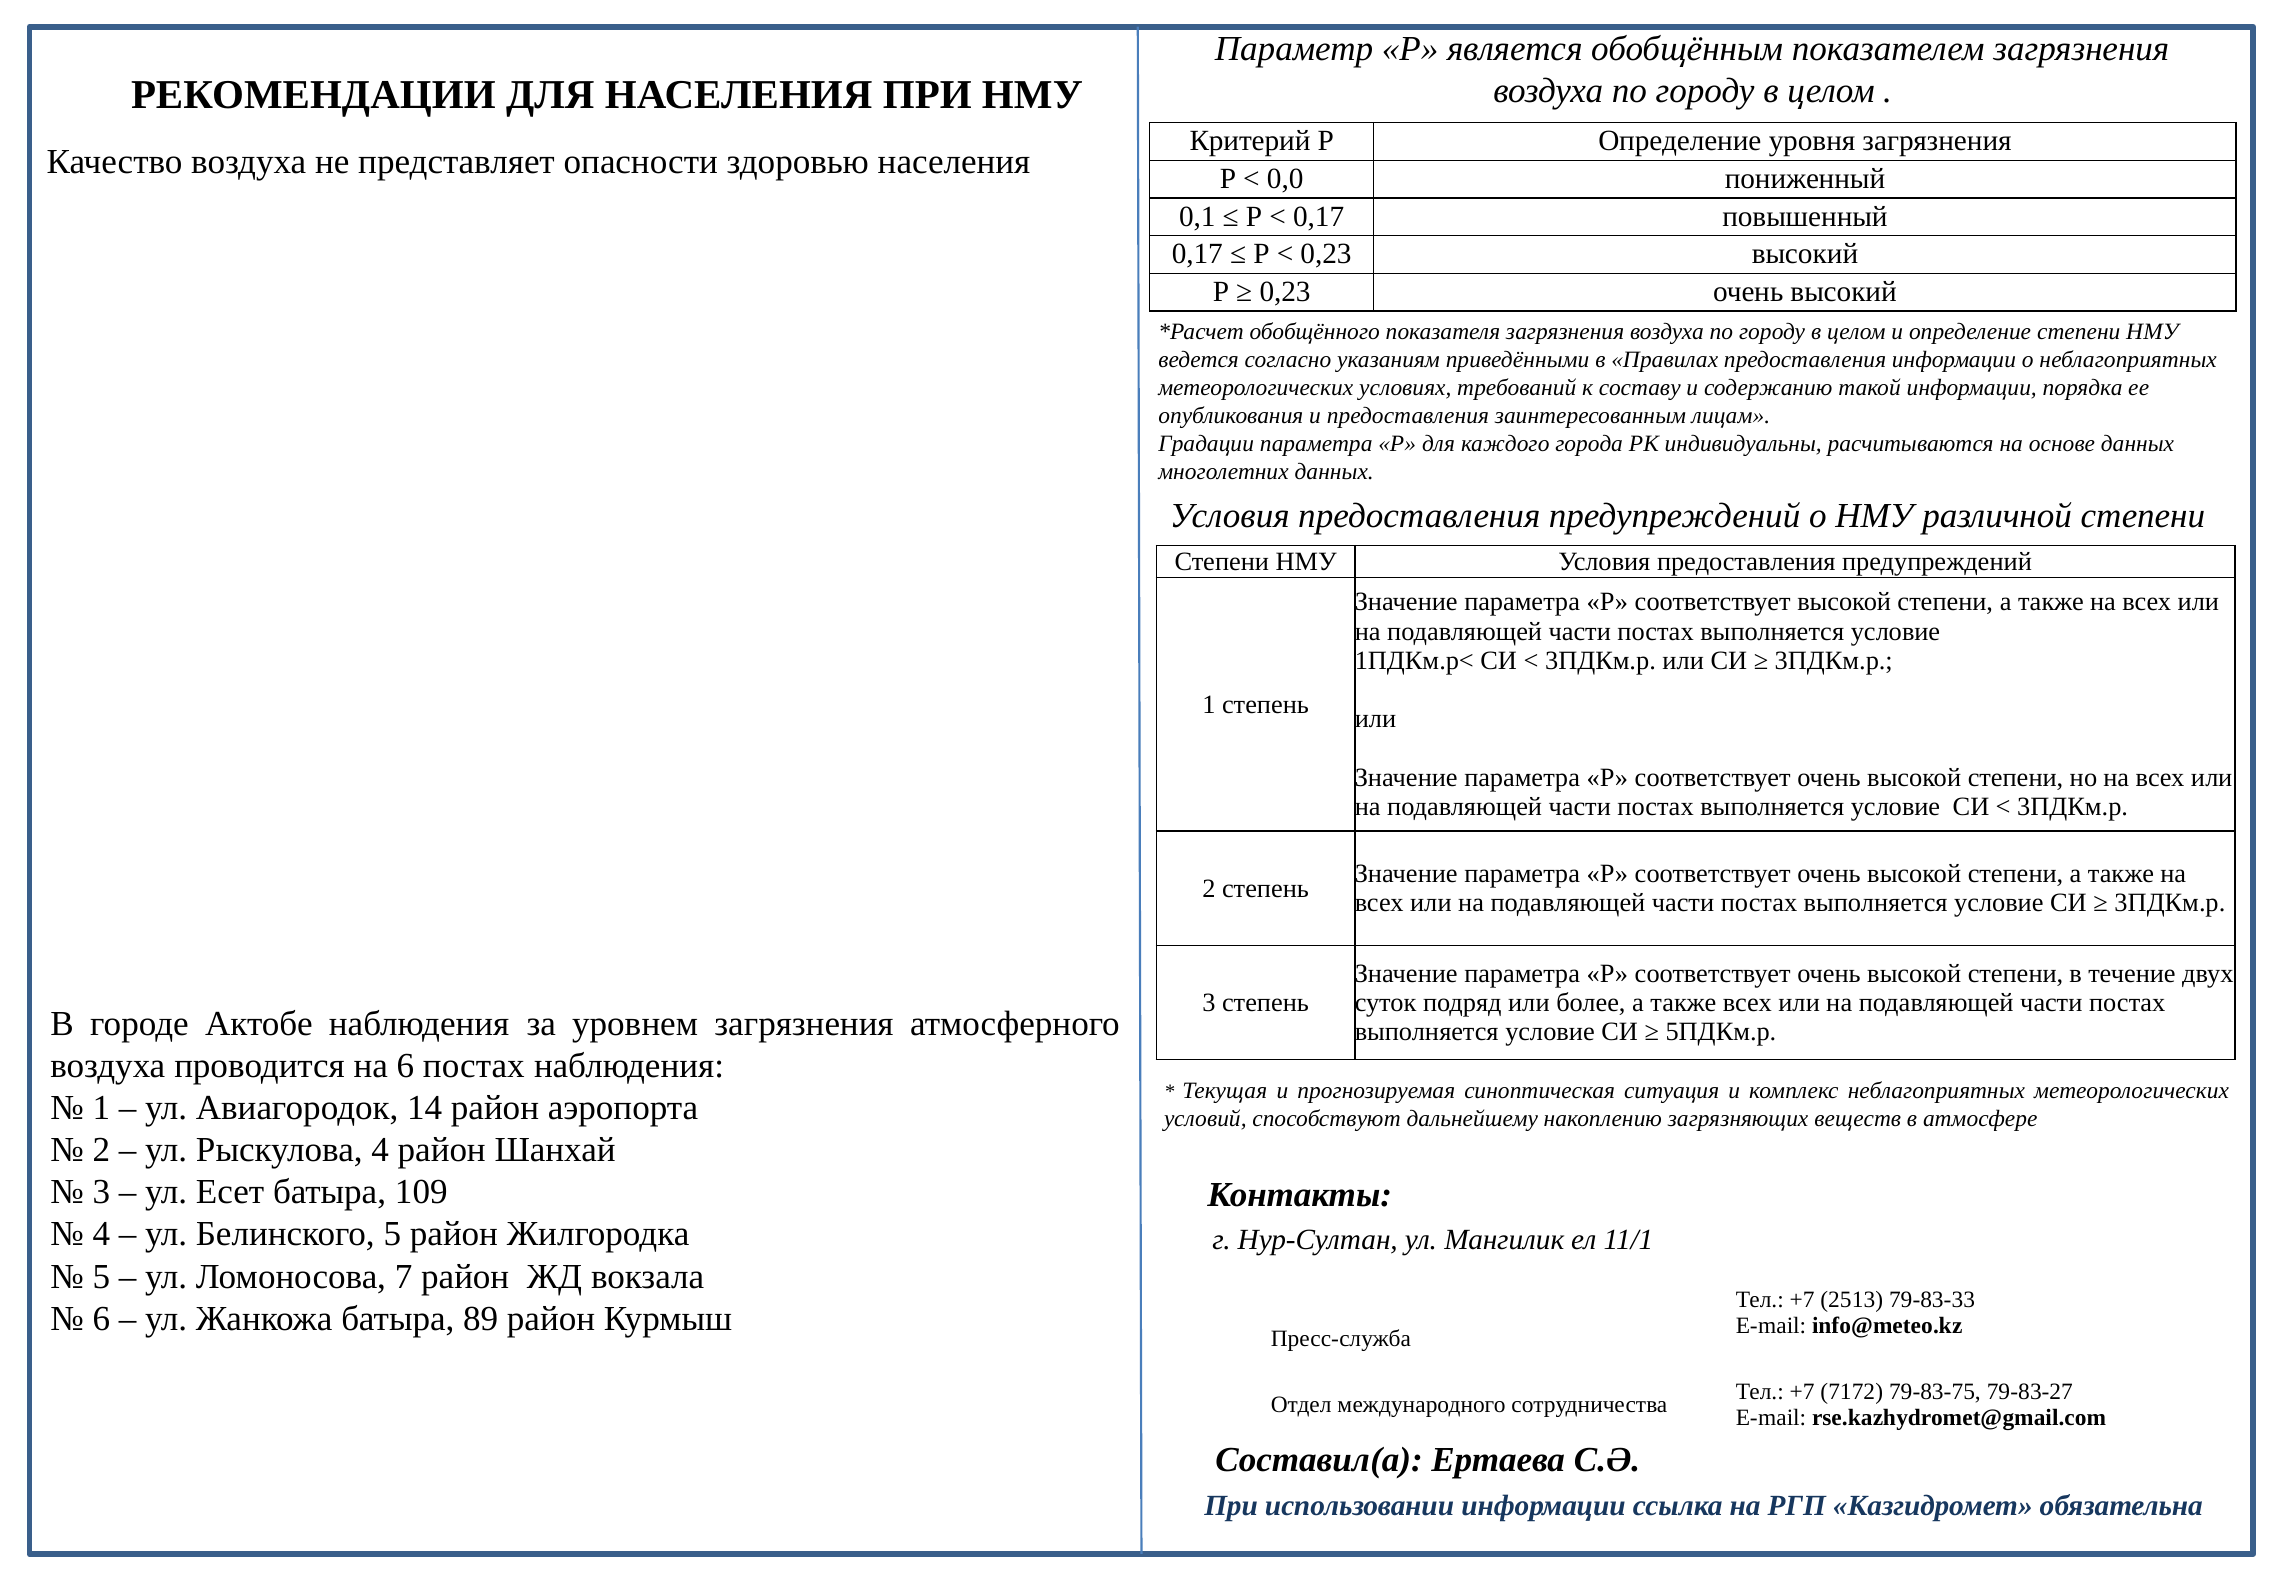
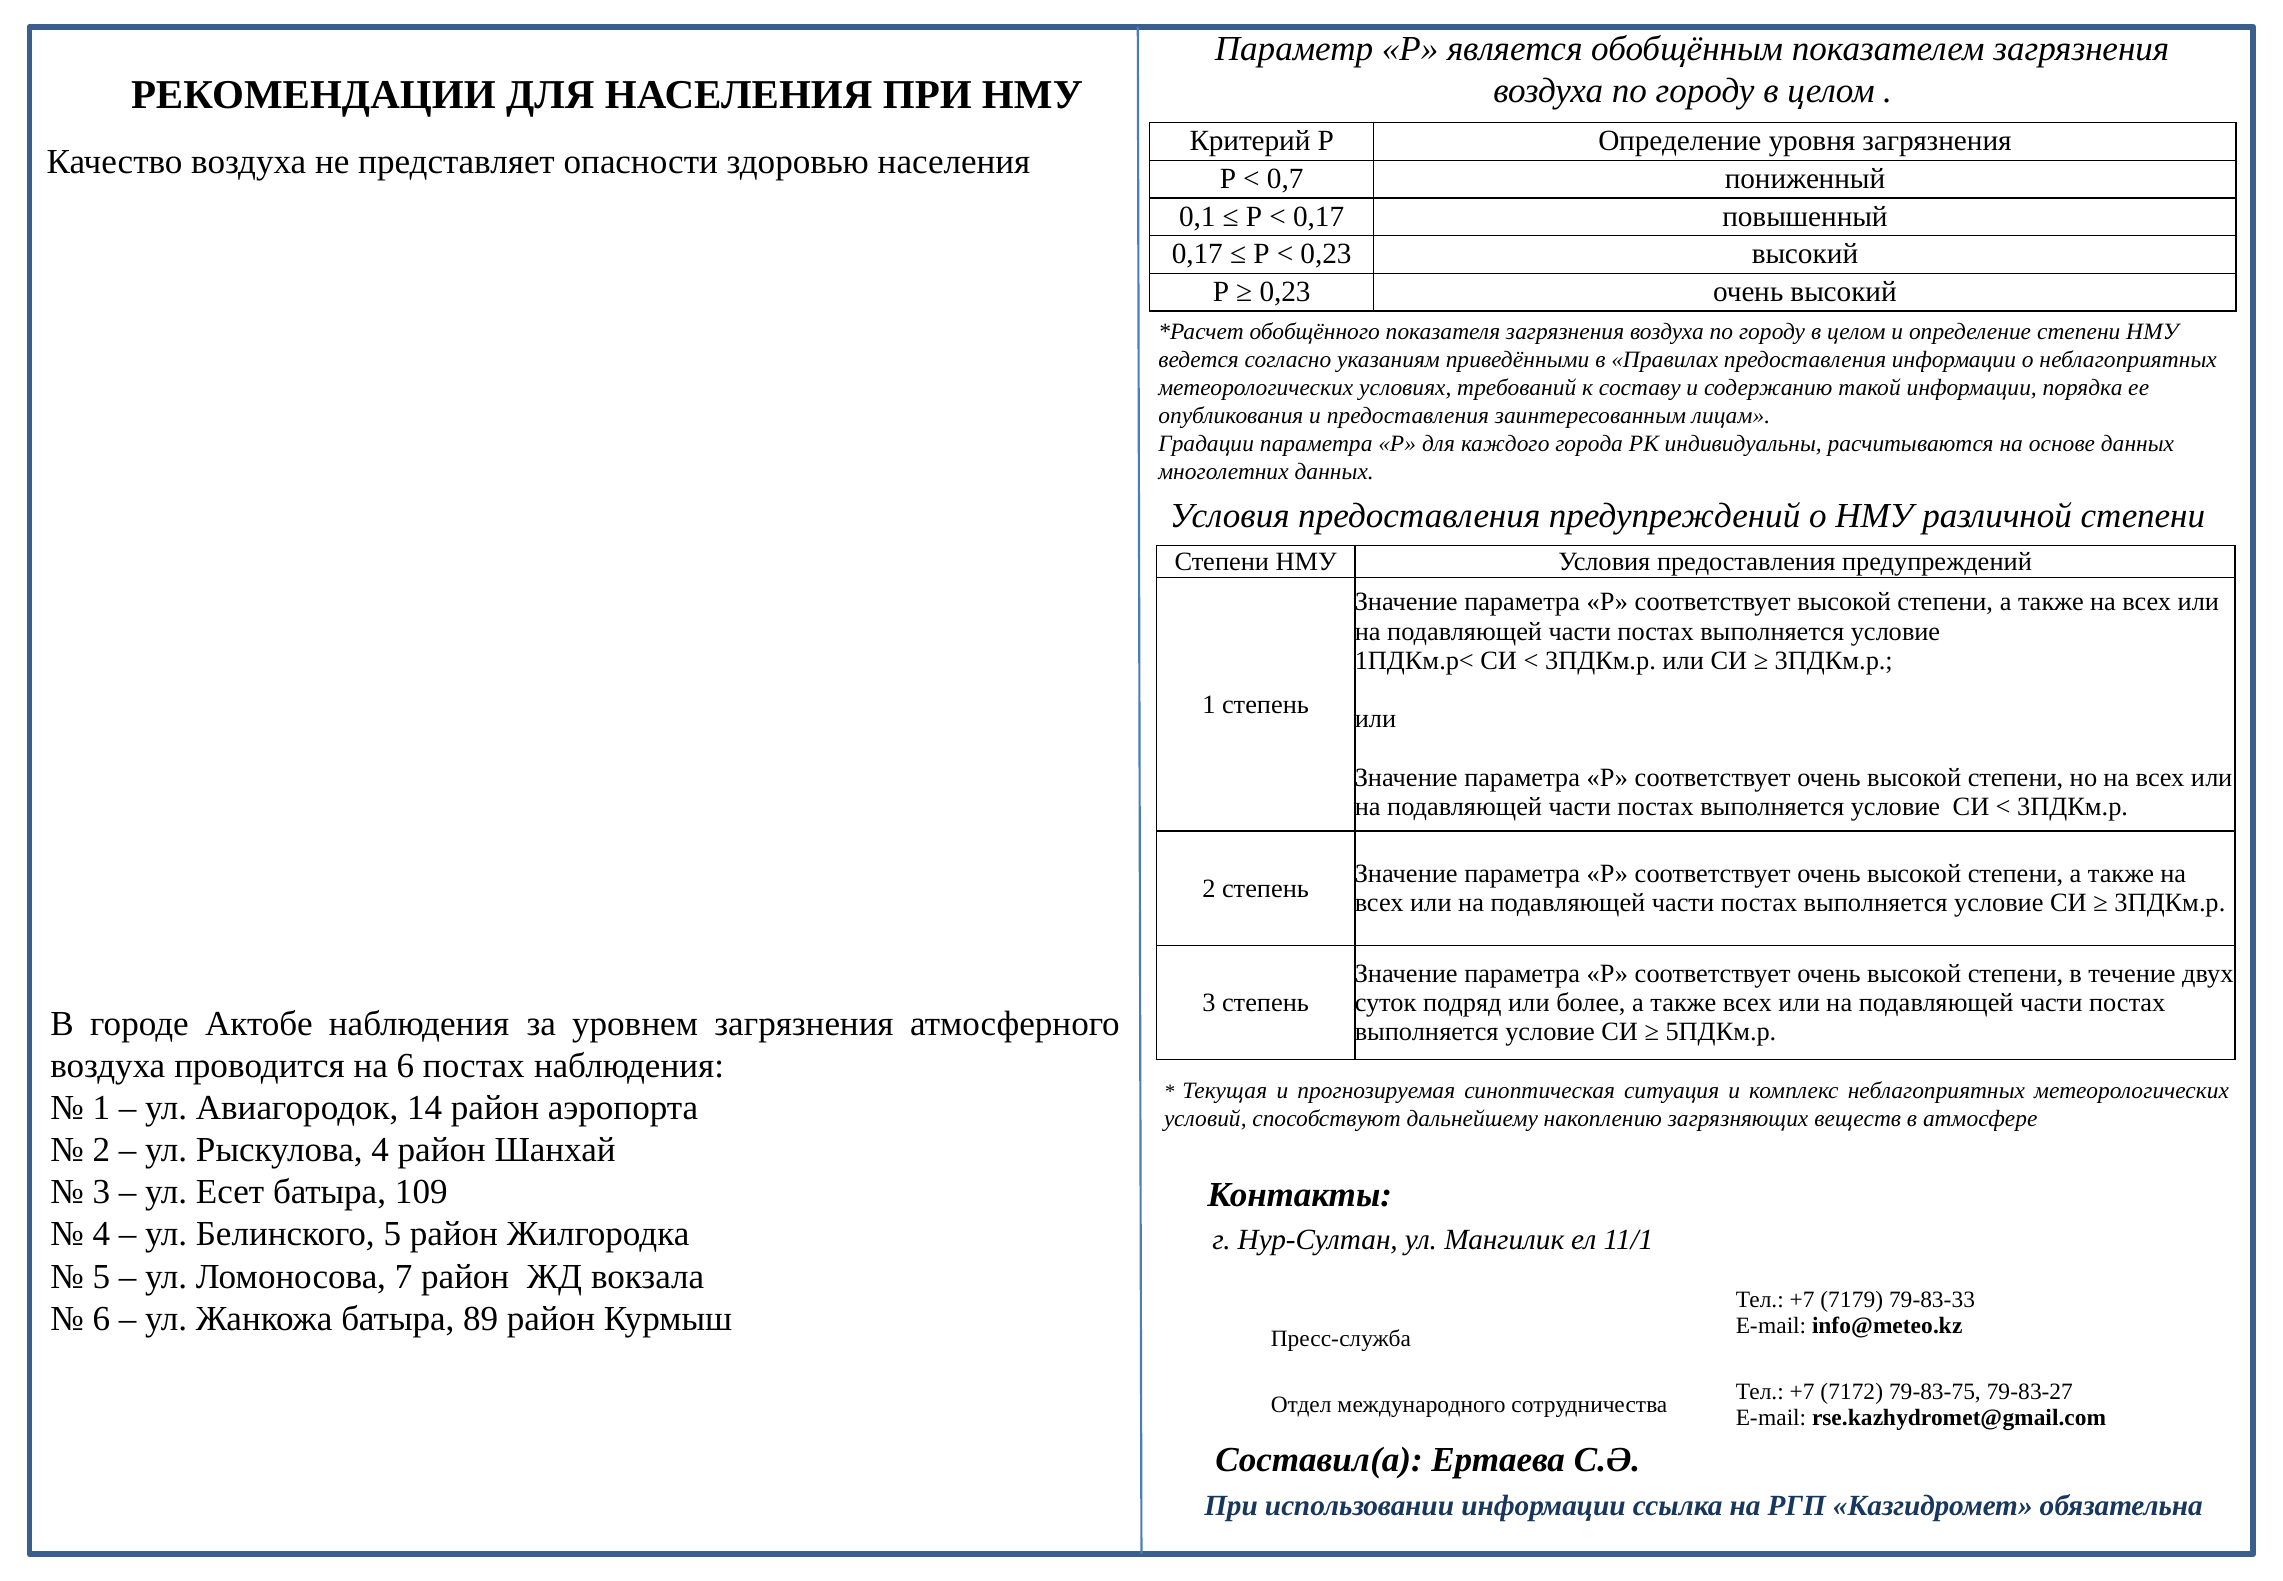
0,0: 0,0 -> 0,7
2513: 2513 -> 7179
